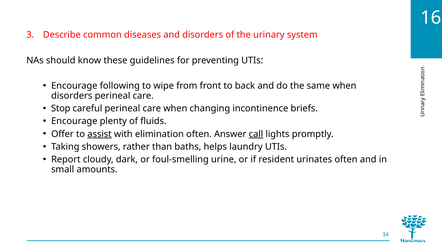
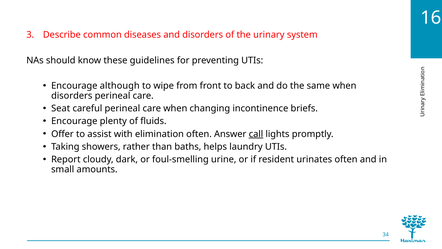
following: following -> although
Stop: Stop -> Seat
assist underline: present -> none
